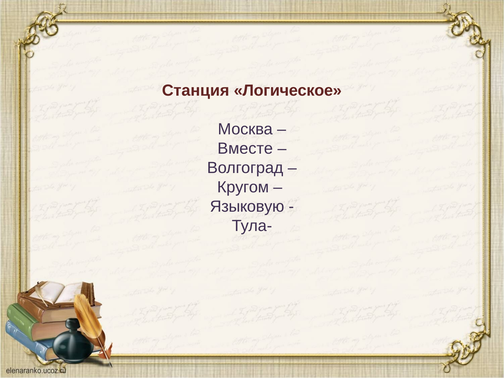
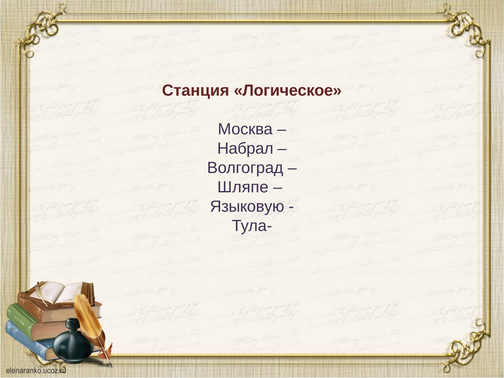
Вместе: Вместе -> Набрал
Кругом: Кругом -> Шляпе
